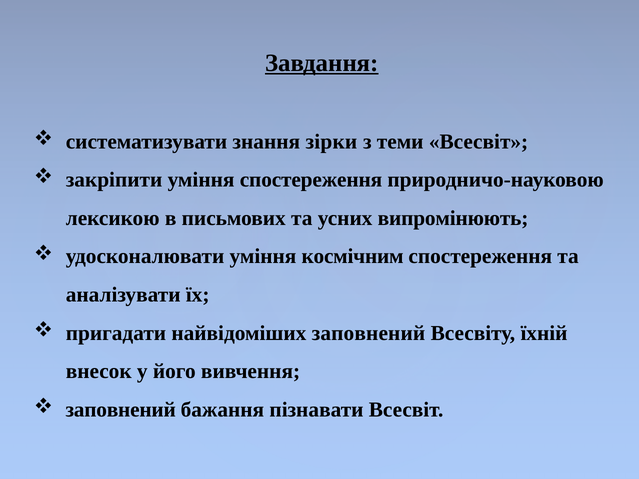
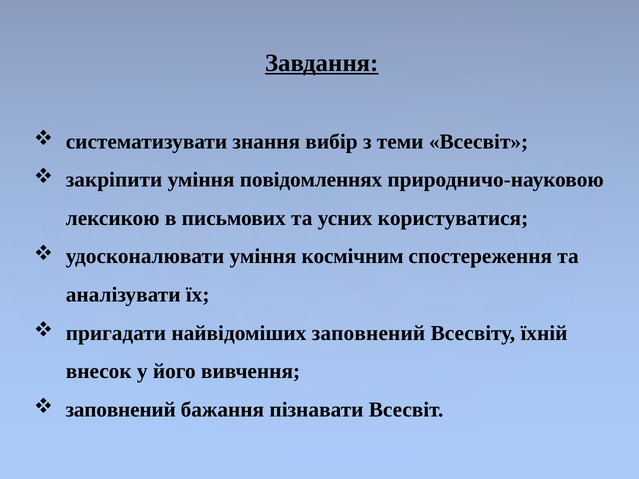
зірки: зірки -> вибір
уміння спостереження: спостереження -> повідомленнях
випромінюють: випромінюють -> користуватися
